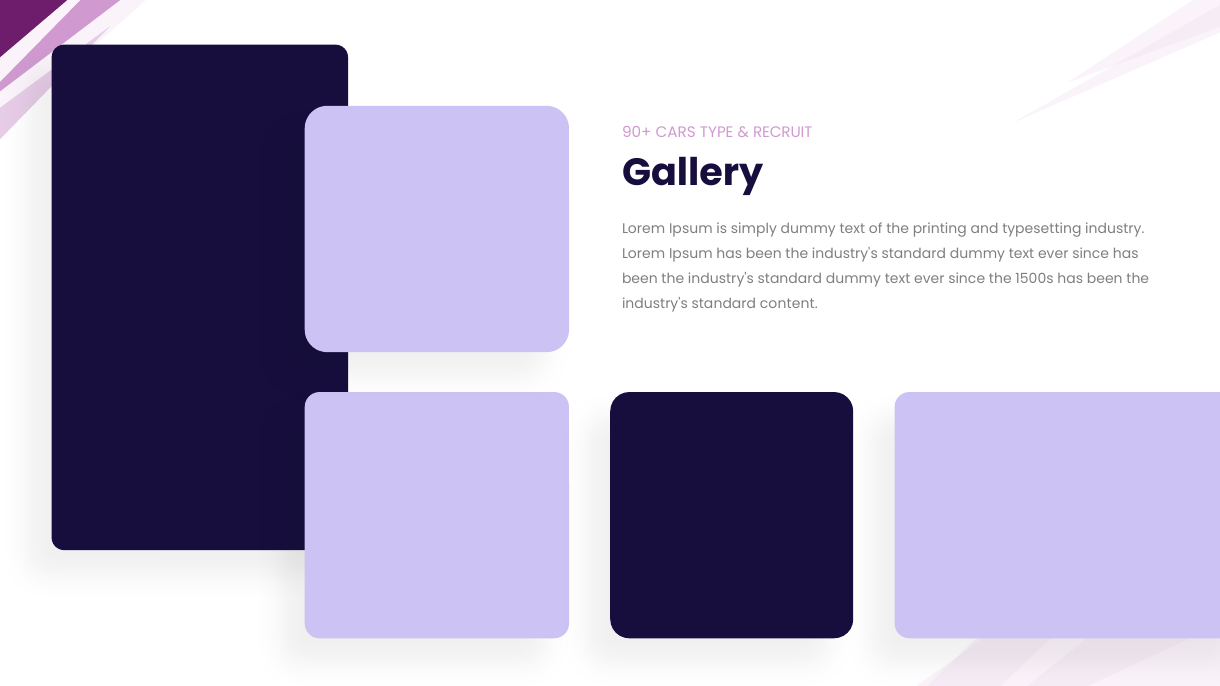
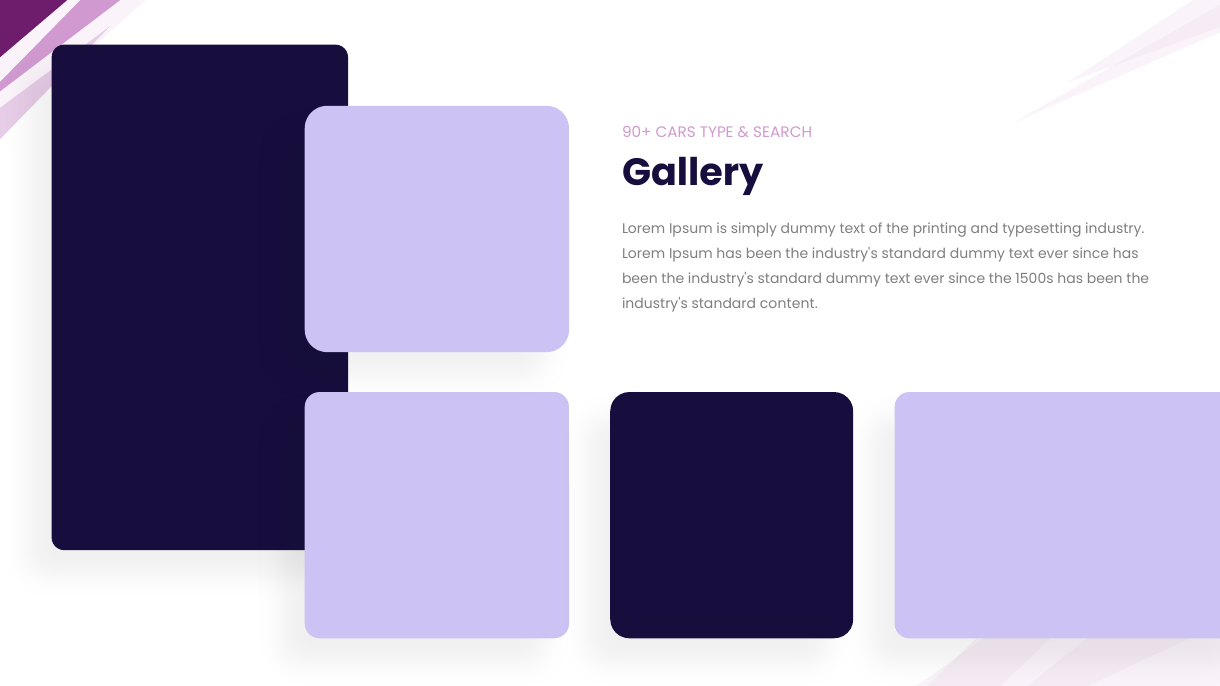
RECRUIT: RECRUIT -> SEARCH
